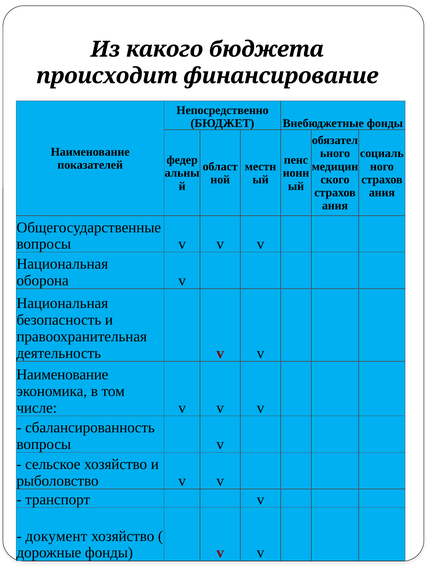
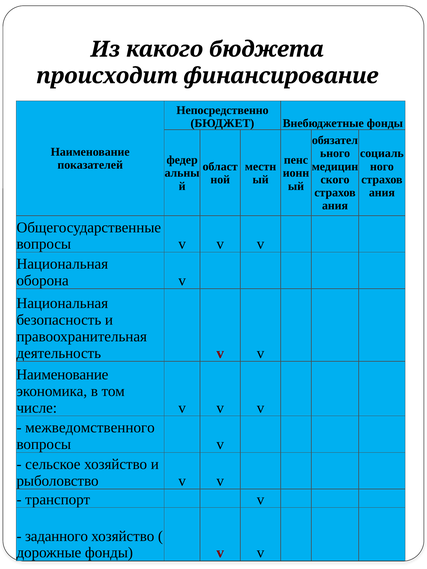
сбалансированность: сбалансированность -> межведомственного
документ: документ -> заданного
